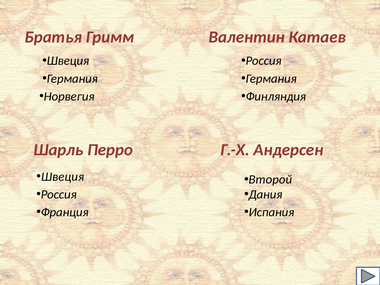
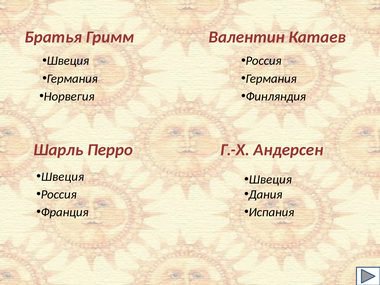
Второй at (270, 180): Второй -> Швеция
